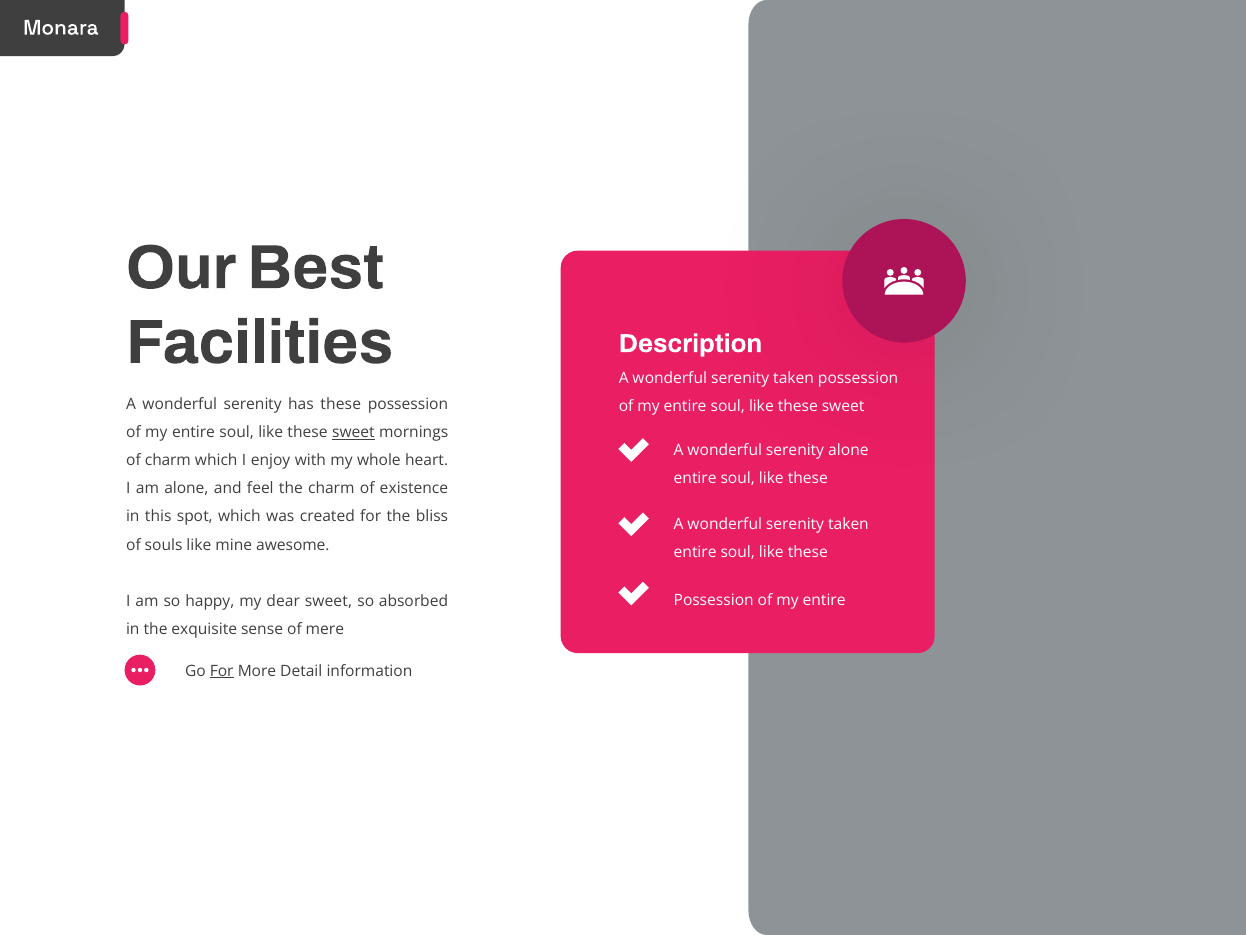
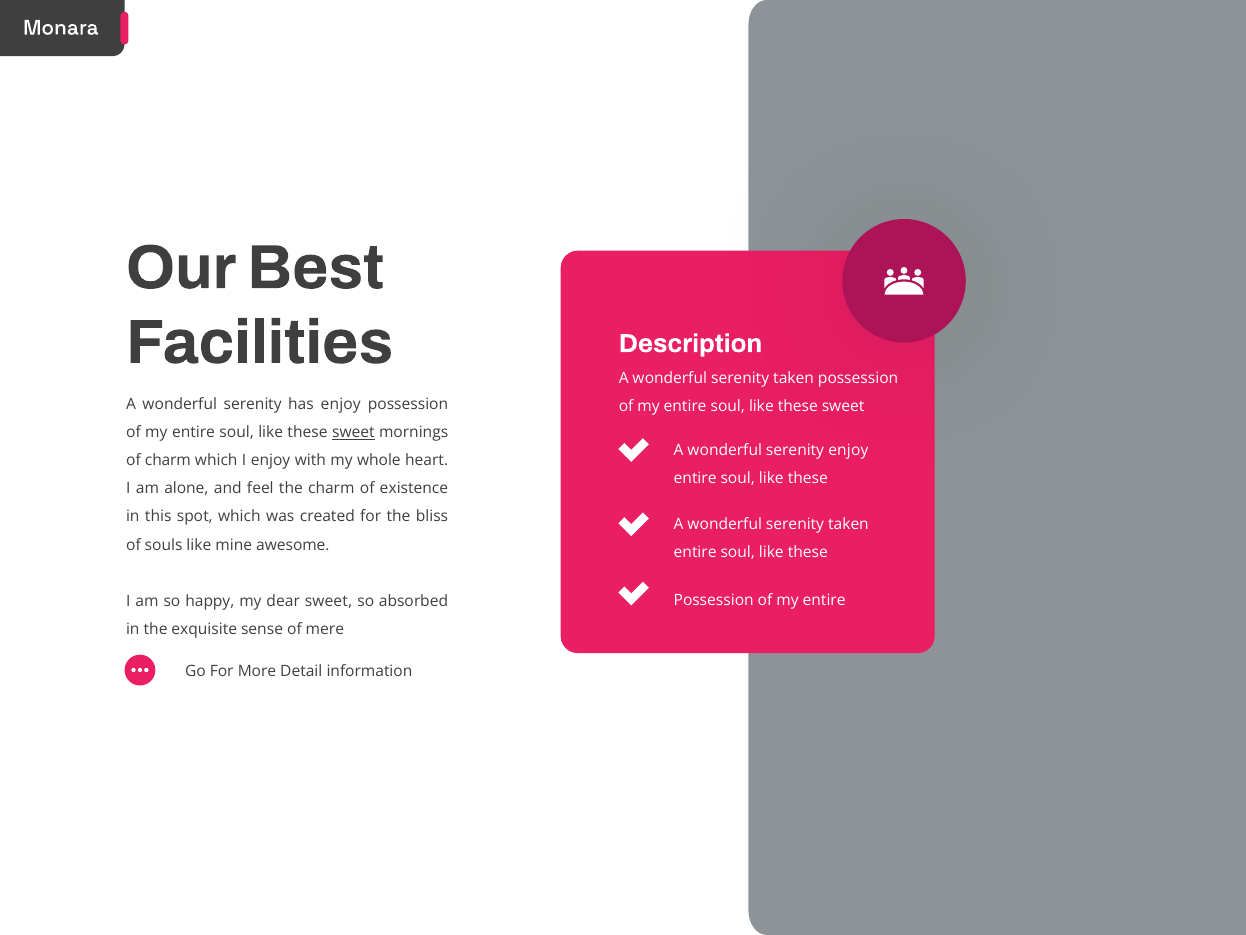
has these: these -> enjoy
serenity alone: alone -> enjoy
For at (222, 671) underline: present -> none
